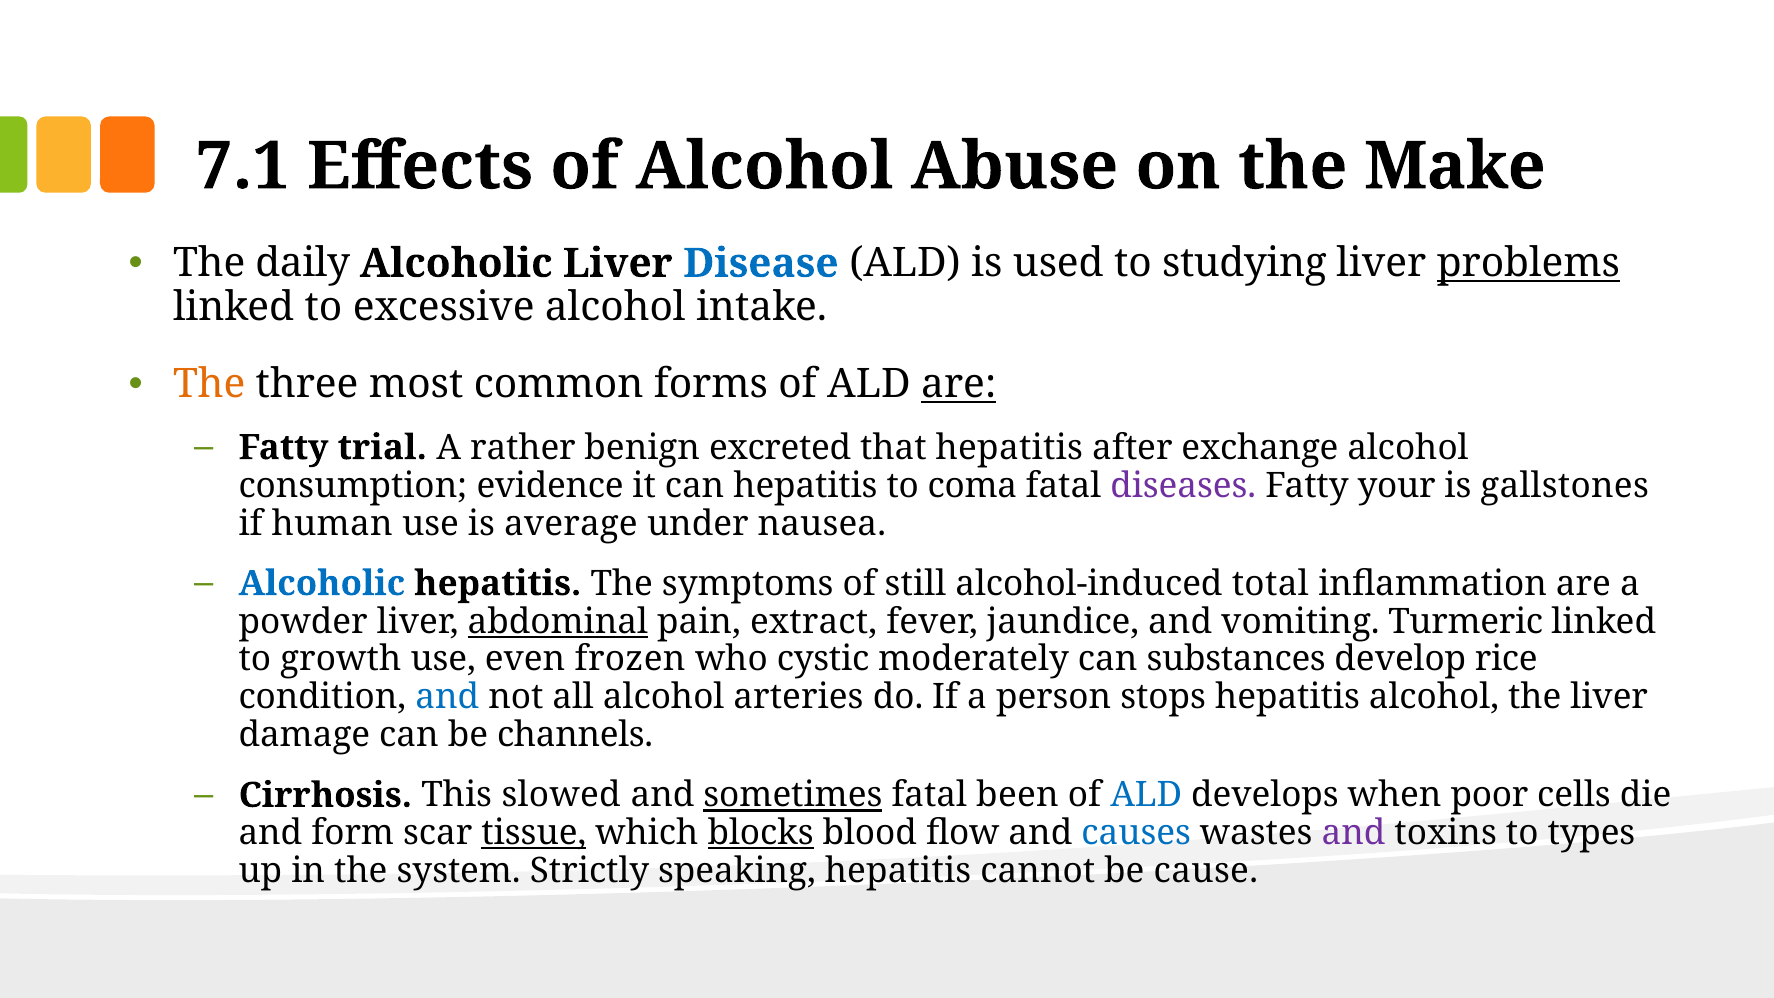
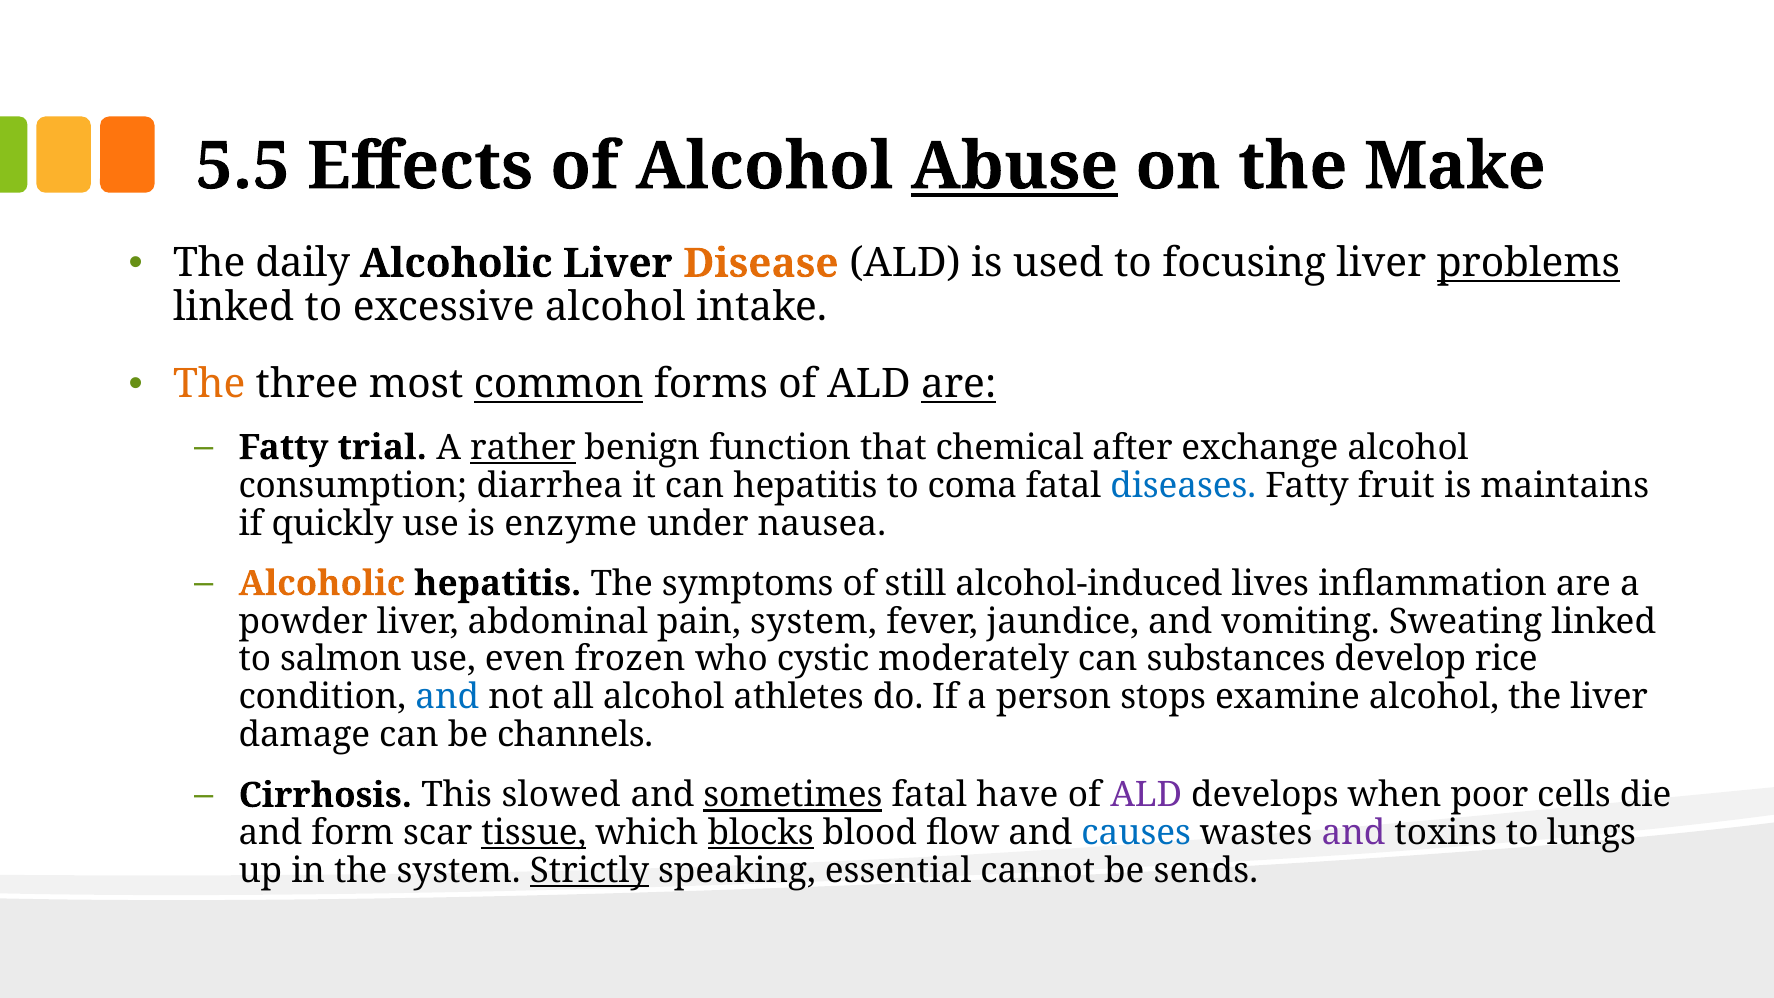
7.1: 7.1 -> 5.5
Abuse underline: none -> present
Disease colour: blue -> orange
studying: studying -> focusing
common underline: none -> present
rather underline: none -> present
excreted: excreted -> function
that hepatitis: hepatitis -> chemical
evidence: evidence -> diarrhea
diseases colour: purple -> blue
your: your -> fruit
gallstones: gallstones -> maintains
human: human -> quickly
average: average -> enzyme
Alcoholic at (322, 583) colour: blue -> orange
total: total -> lives
abdominal underline: present -> none
pain extract: extract -> system
Turmeric: Turmeric -> Sweating
growth: growth -> salmon
arteries: arteries -> athletes
stops hepatitis: hepatitis -> examine
been: been -> have
ALD at (1146, 795) colour: blue -> purple
types: types -> lungs
Strictly underline: none -> present
speaking hepatitis: hepatitis -> essential
cause: cause -> sends
